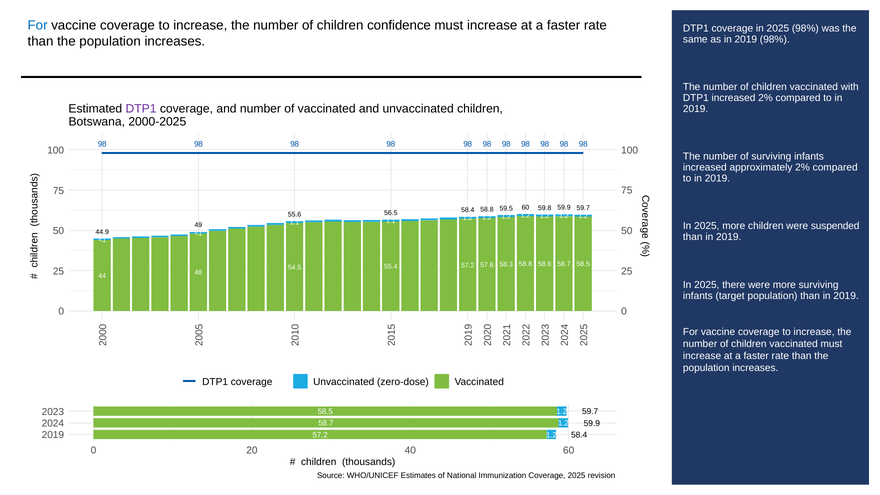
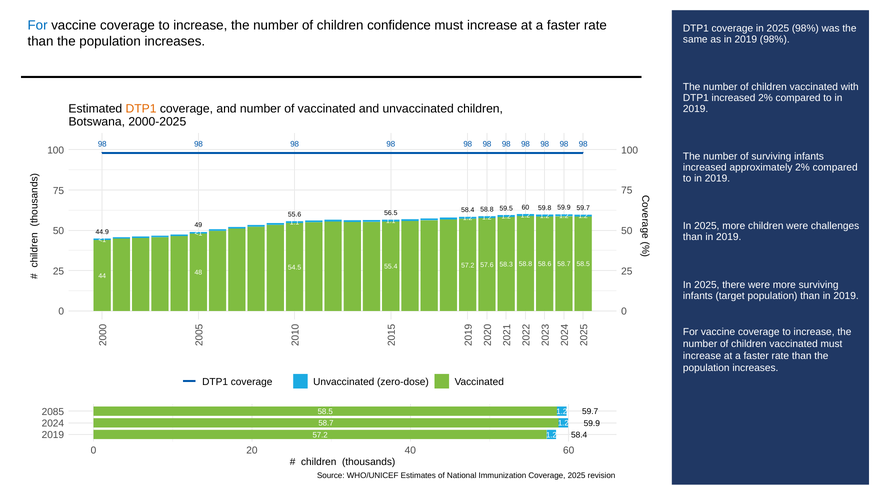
DTP1 at (141, 109) colour: purple -> orange
suspended: suspended -> challenges
2023: 2023 -> 2085
